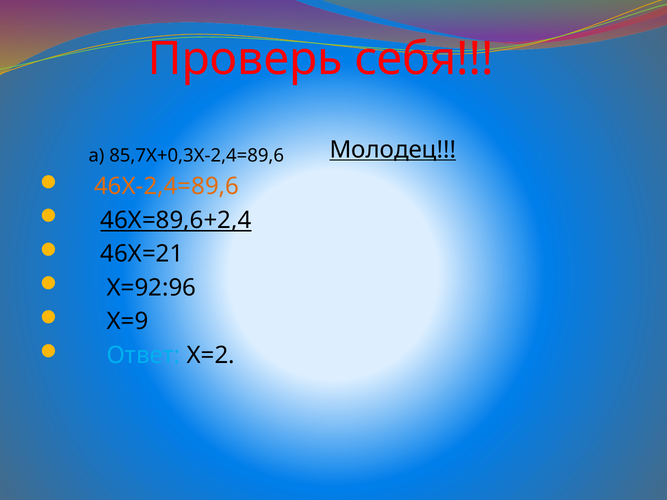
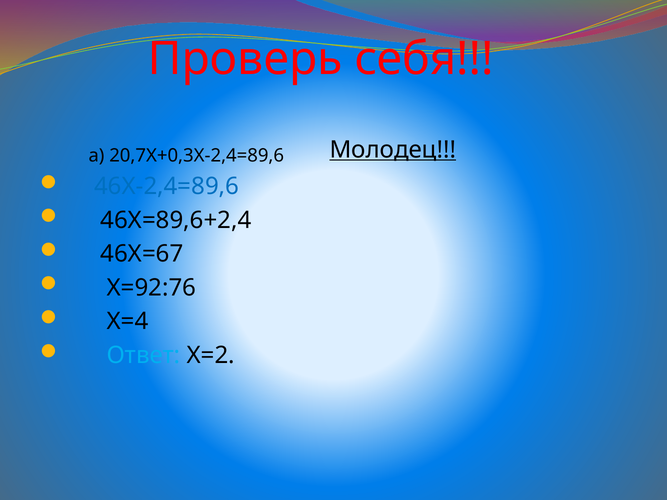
85,7Х+0,3Х-2,4=89,6: 85,7Х+0,3Х-2,4=89,6 -> 20,7Х+0,3Х-2,4=89,6
46Х-2,4=89,6 colour: orange -> blue
46Х=89,6+2,4 underline: present -> none
46Х=21: 46Х=21 -> 46Х=67
Х=92:96: Х=92:96 -> Х=92:76
Х=9: Х=9 -> Х=4
